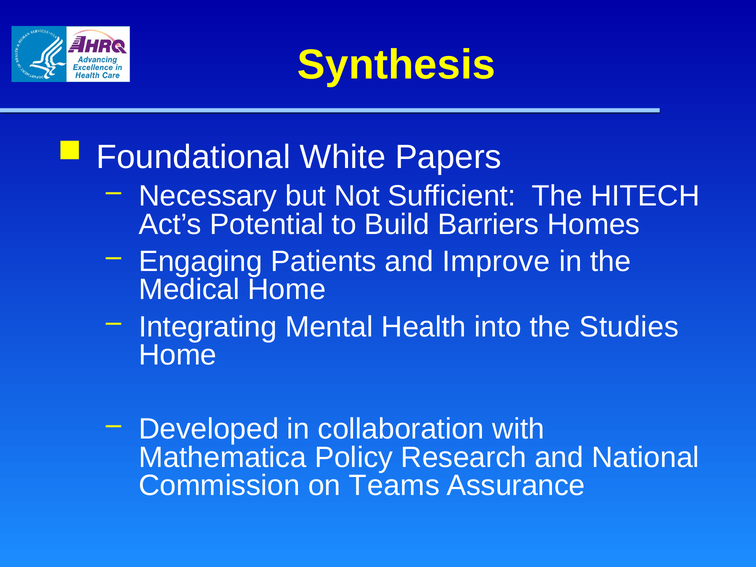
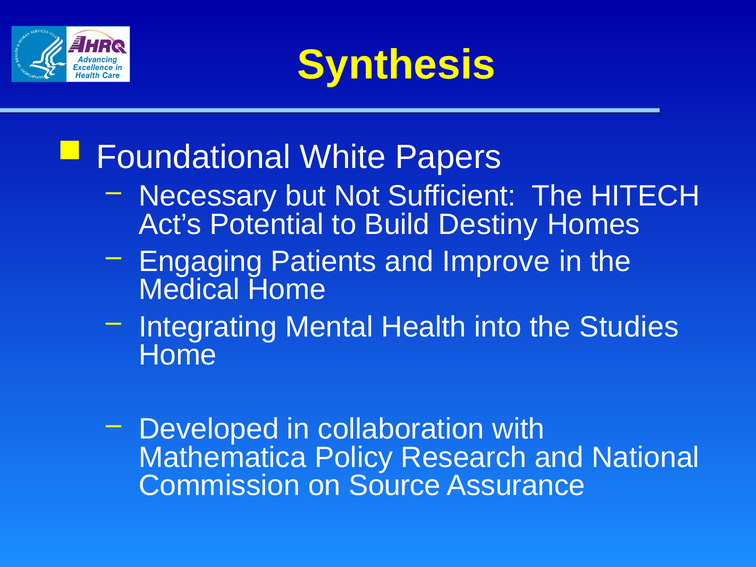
Barriers: Barriers -> Destiny
Teams: Teams -> Source
